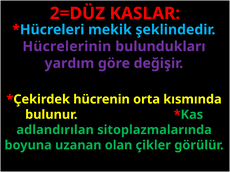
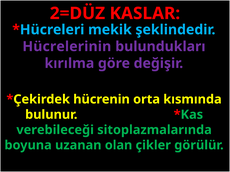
yardım: yardım -> kırılma
adlandırılan: adlandırılan -> verebileceği
